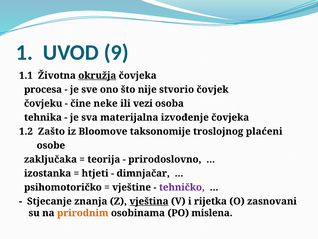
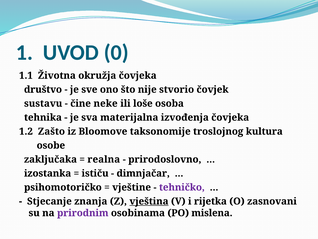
9: 9 -> 0
okružja underline: present -> none
procesa: procesa -> društvo
čovjeku: čovjeku -> sustavu
vezi: vezi -> loše
izvođenje: izvođenje -> izvođenja
plaćeni: plaćeni -> kultura
teorija: teorija -> realna
htjeti: htjeti -> ističu
prirodnim colour: orange -> purple
